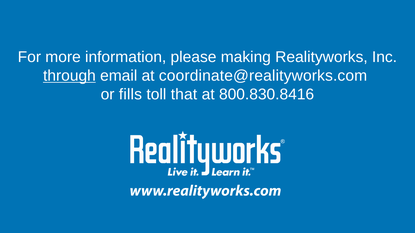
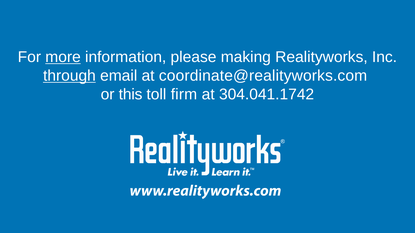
more underline: none -> present
fills: fills -> this
that: that -> firm
800.830.8416: 800.830.8416 -> 304.041.1742
